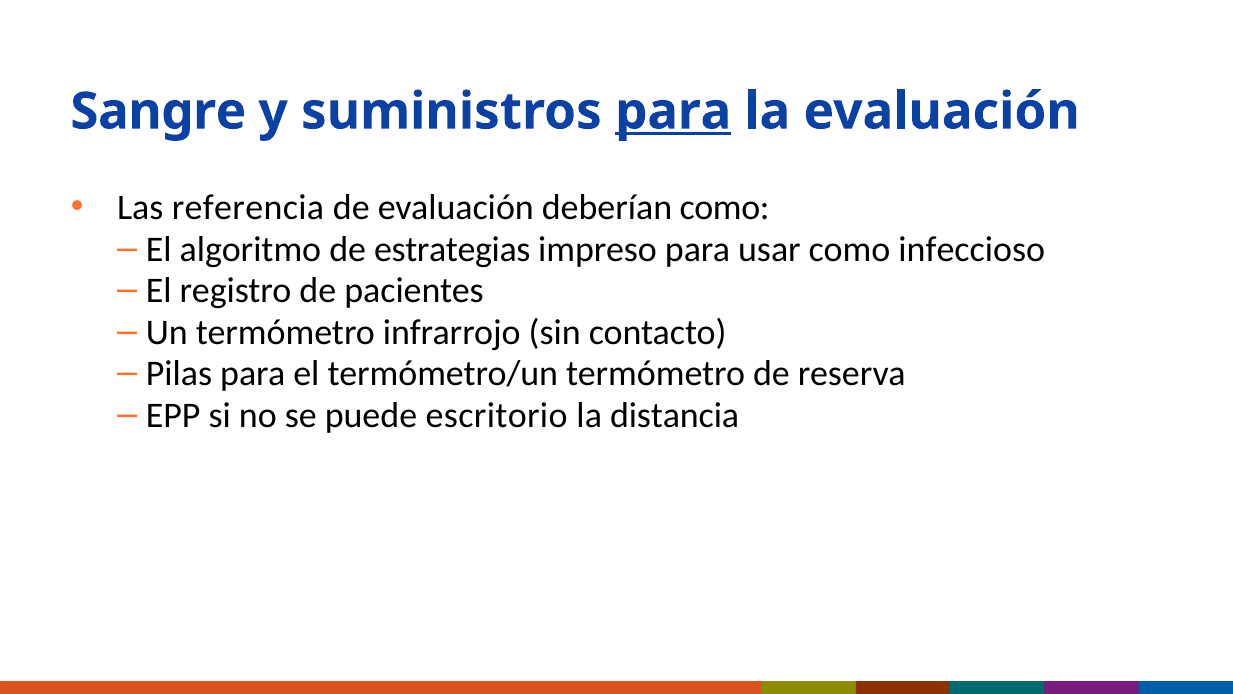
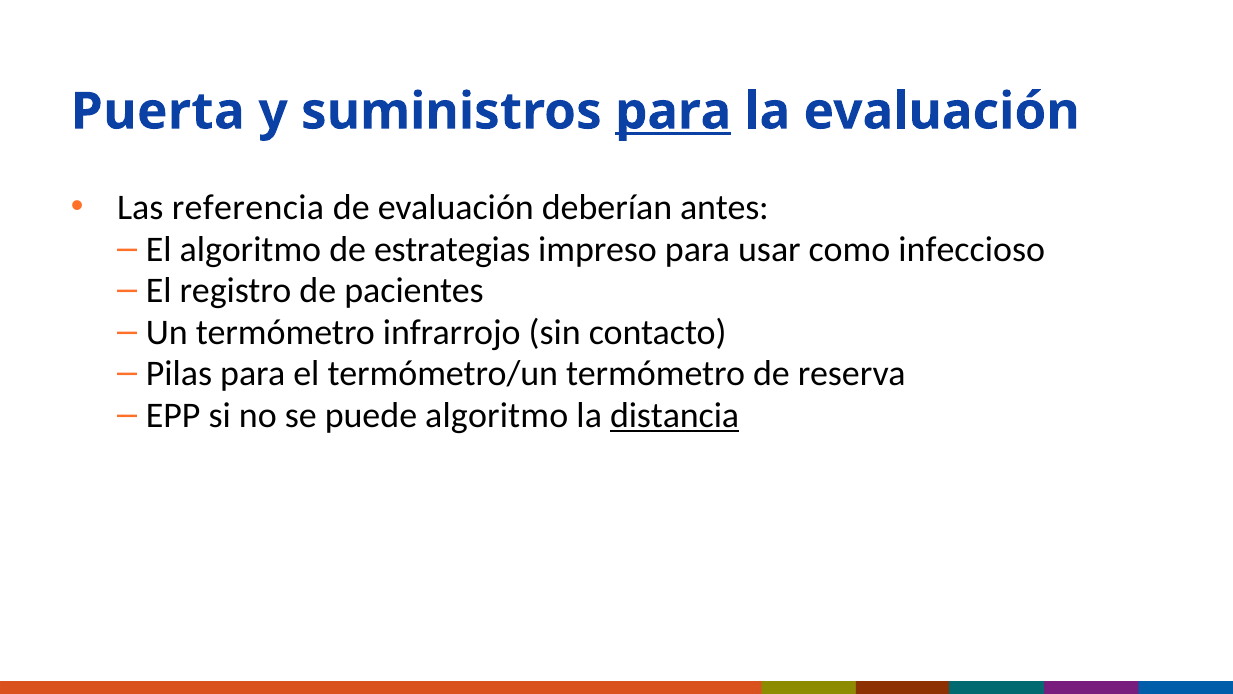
Sangre: Sangre -> Puerta
deberían como: como -> antes
puede escritorio: escritorio -> algoritmo
distancia underline: none -> present
